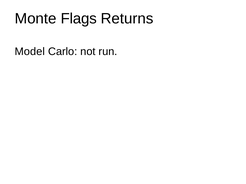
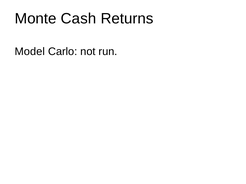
Flags: Flags -> Cash
